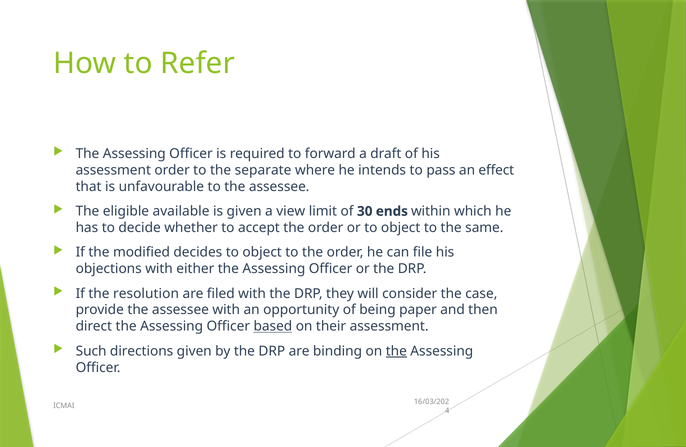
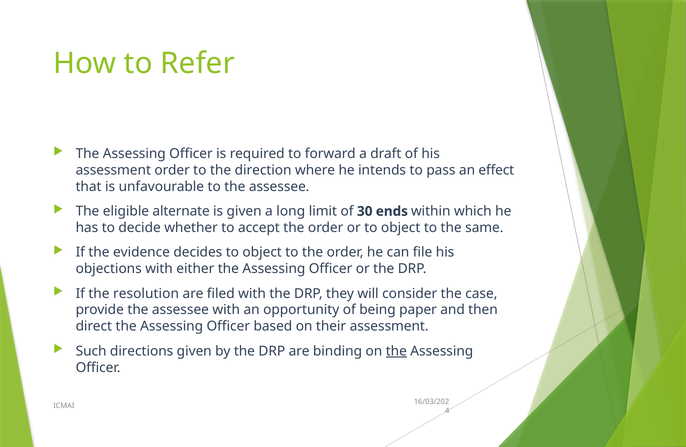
separate: separate -> direction
available: available -> alternate
view: view -> long
modified: modified -> evidence
based underline: present -> none
